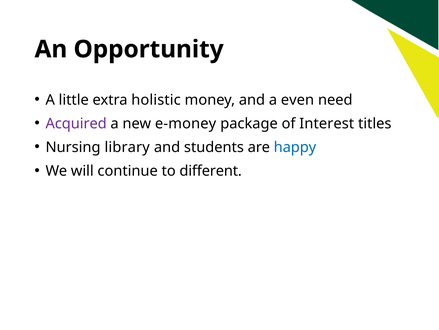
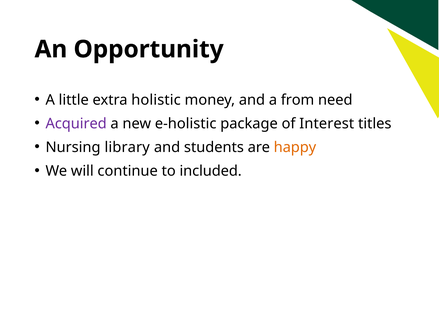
even: even -> from
e-money: e-money -> e-holistic
happy colour: blue -> orange
different: different -> included
